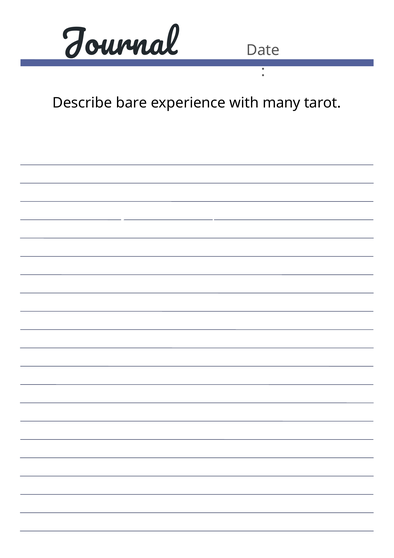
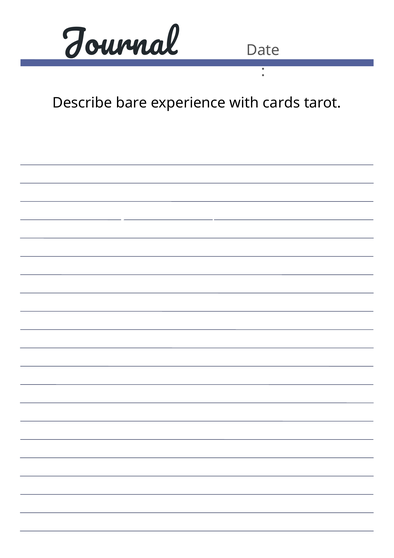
many: many -> cards
